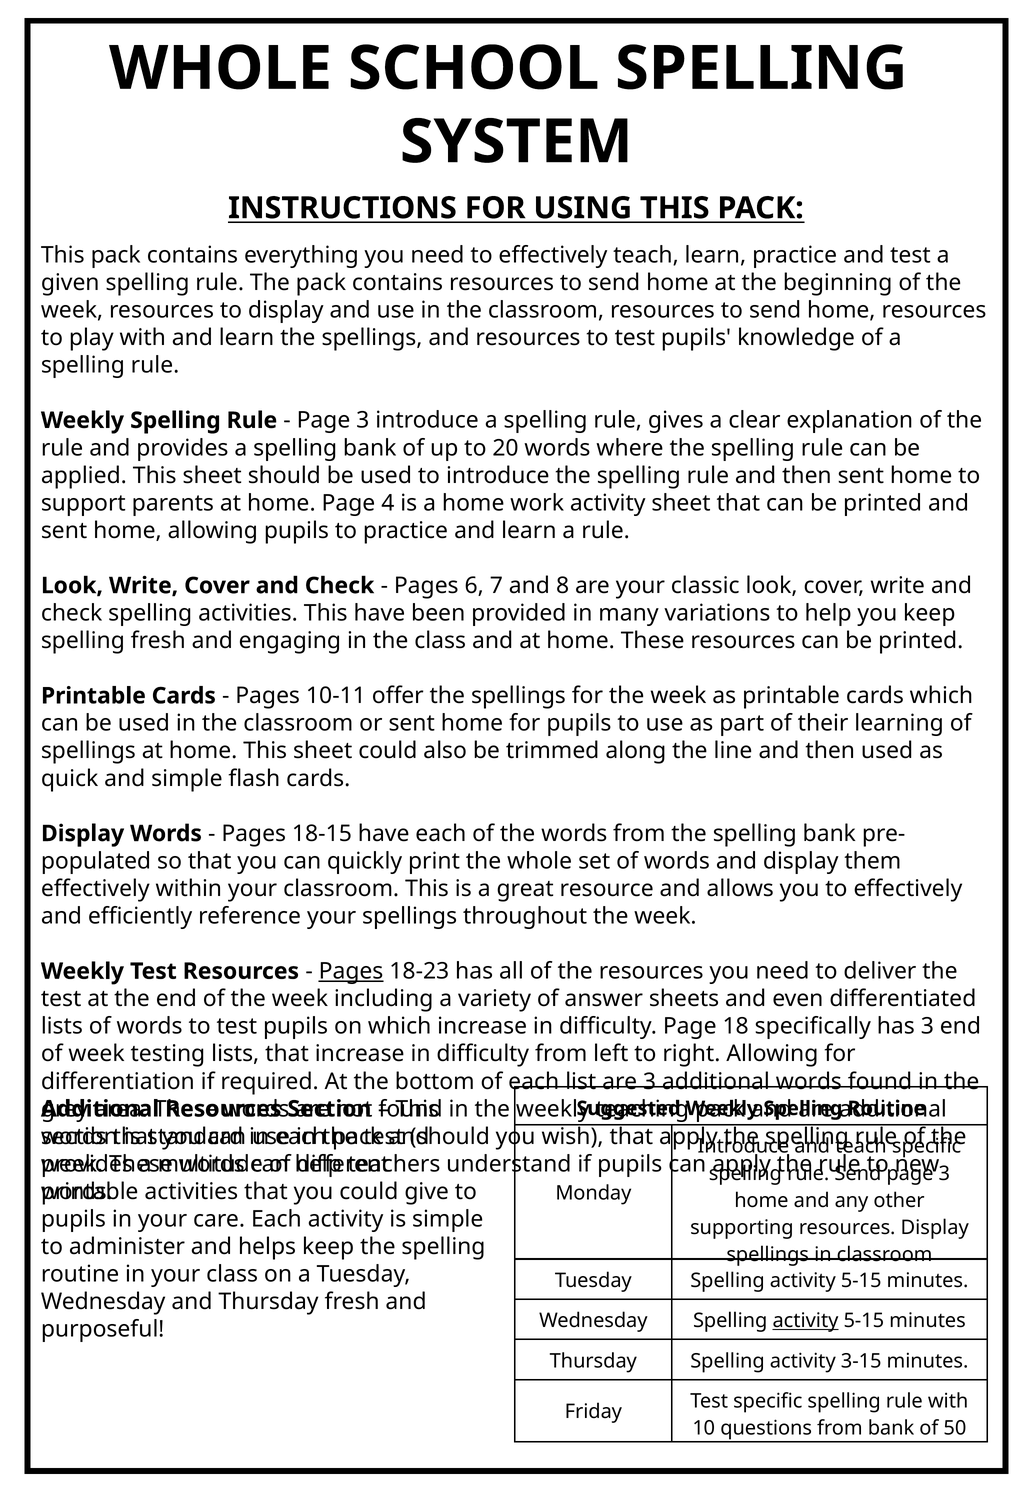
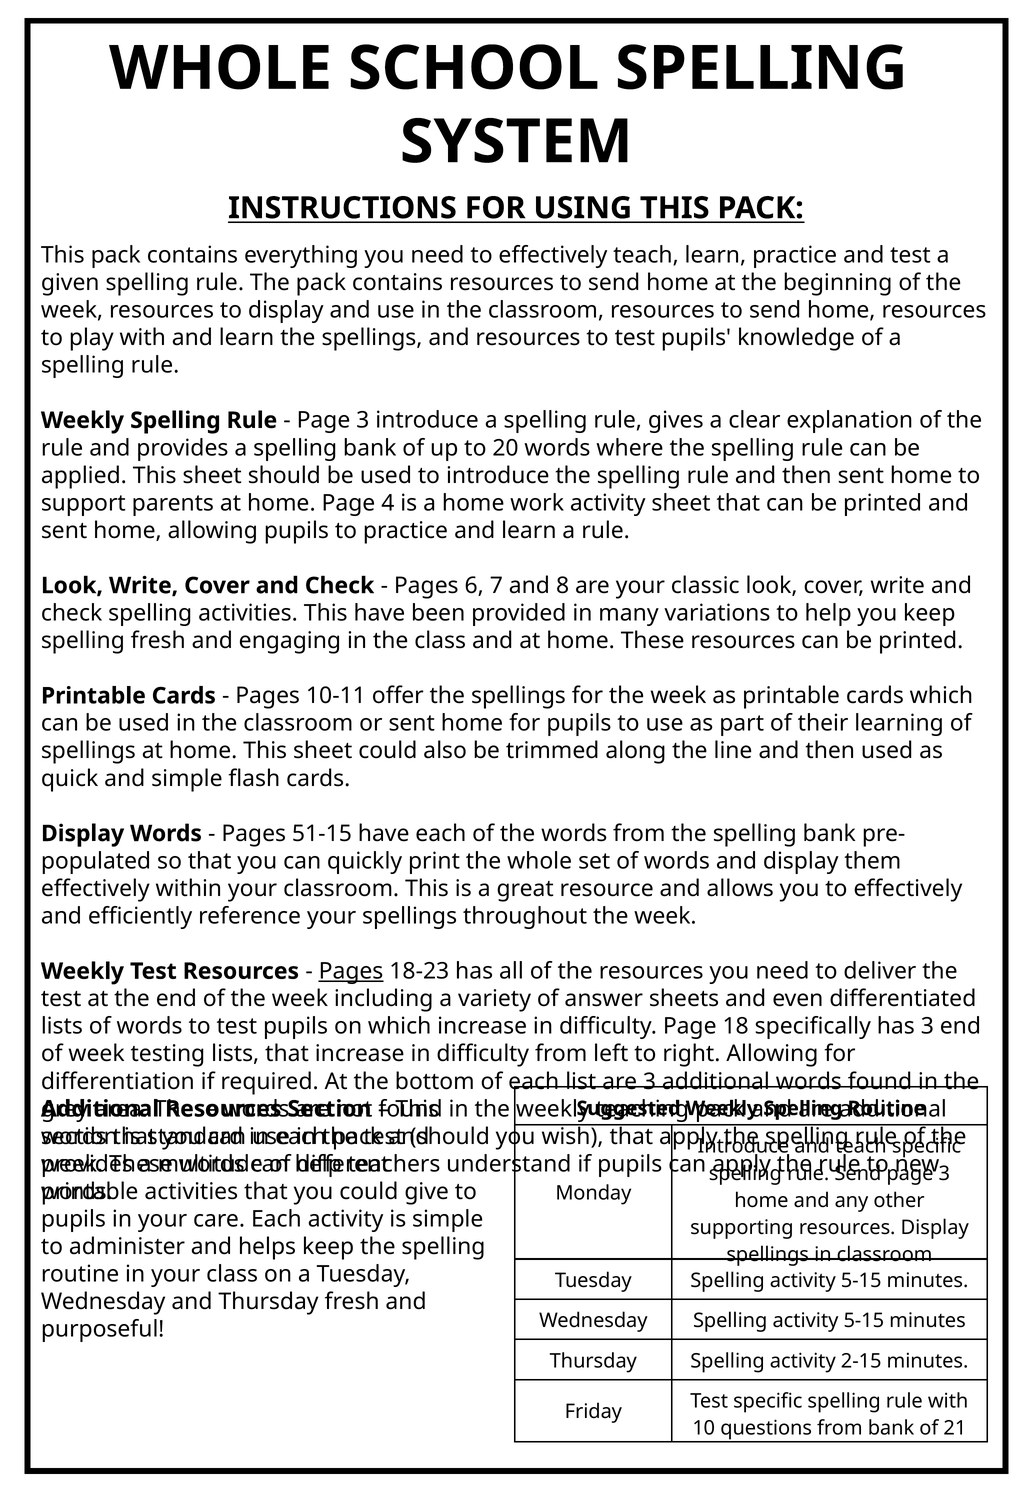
18-15: 18-15 -> 51-15
activity at (805, 1321) underline: present -> none
3-15: 3-15 -> 2-15
50: 50 -> 21
